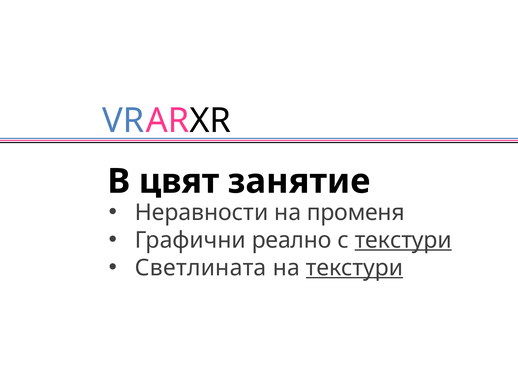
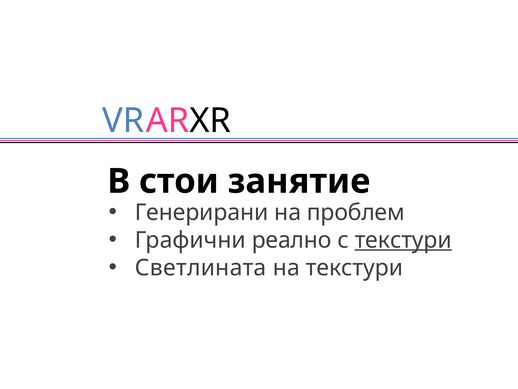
цвят: цвят -> стои
Неравности: Неравности -> Генерирани
променя: променя -> проблем
текстури at (354, 268) underline: present -> none
